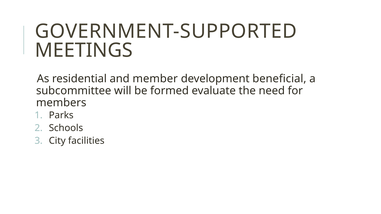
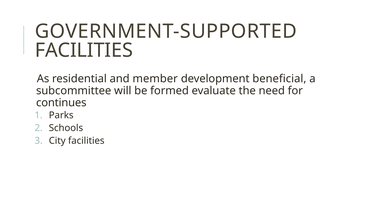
MEETINGS at (84, 50): MEETINGS -> FACILITIES
members: members -> continues
